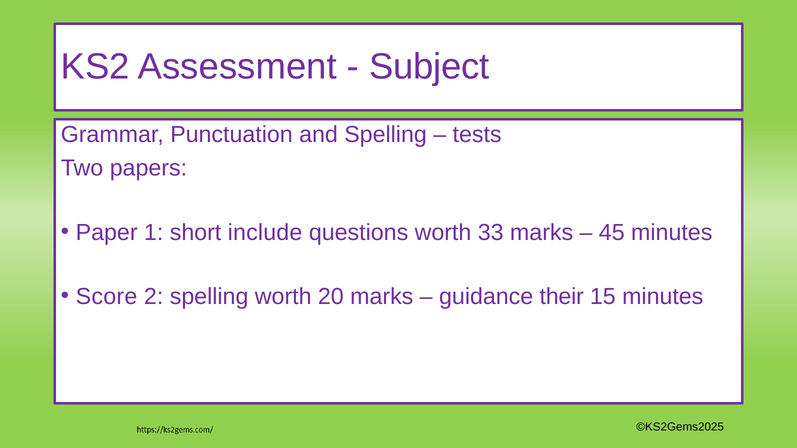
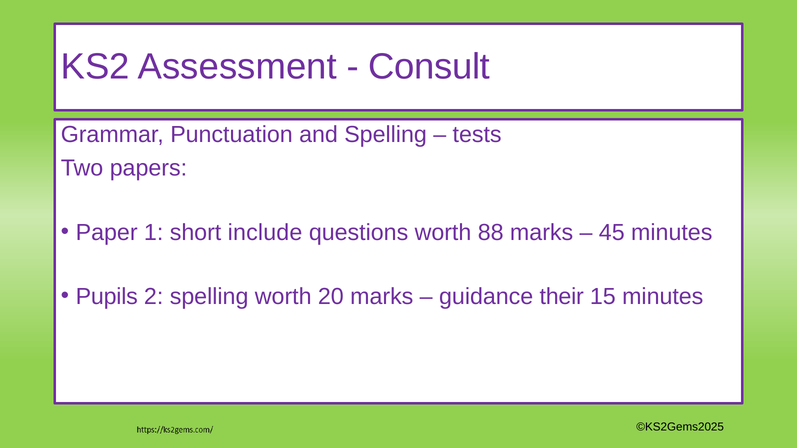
Subject: Subject -> Consult
33: 33 -> 88
Score: Score -> Pupils
